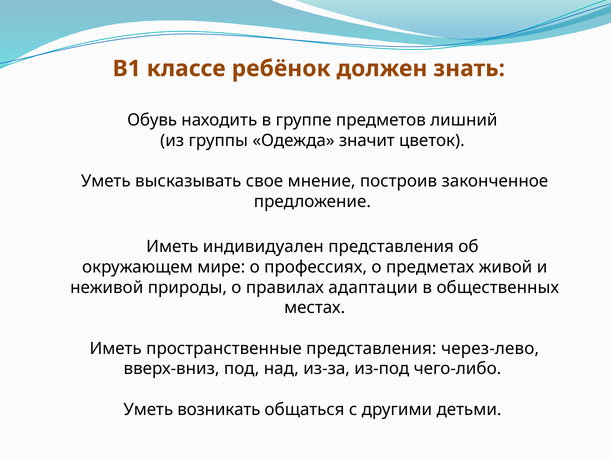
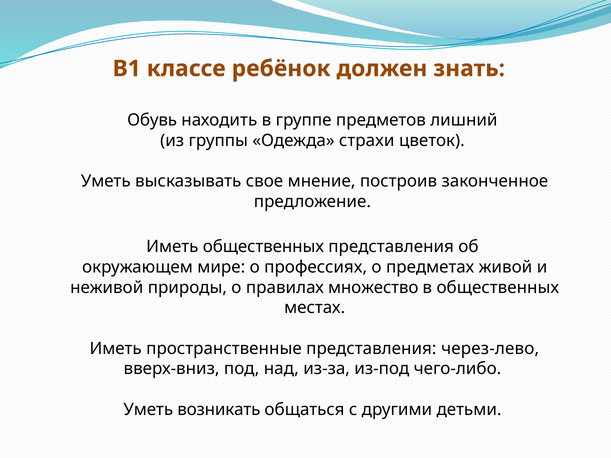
значит: значит -> страхи
Иметь индивидуален: индивидуален -> общественных
адаптации: адаптации -> множество
